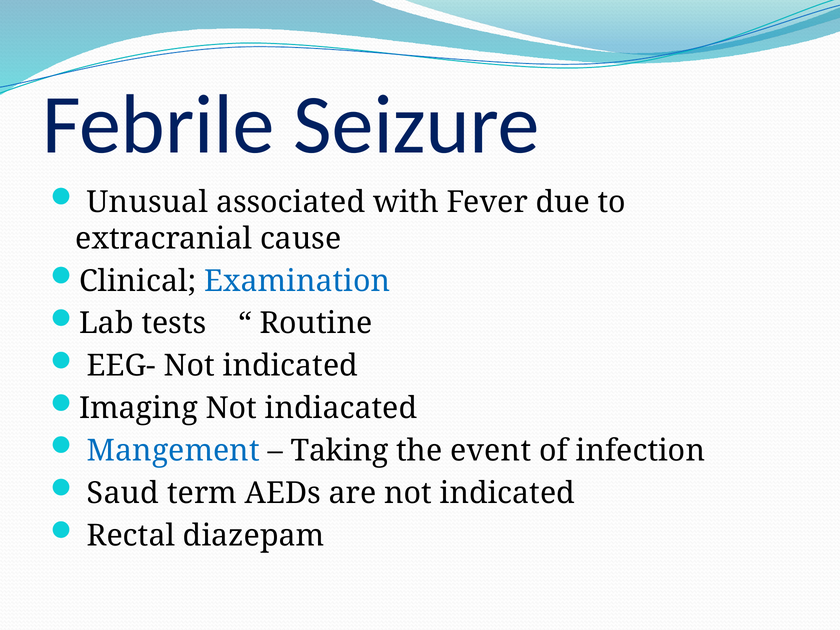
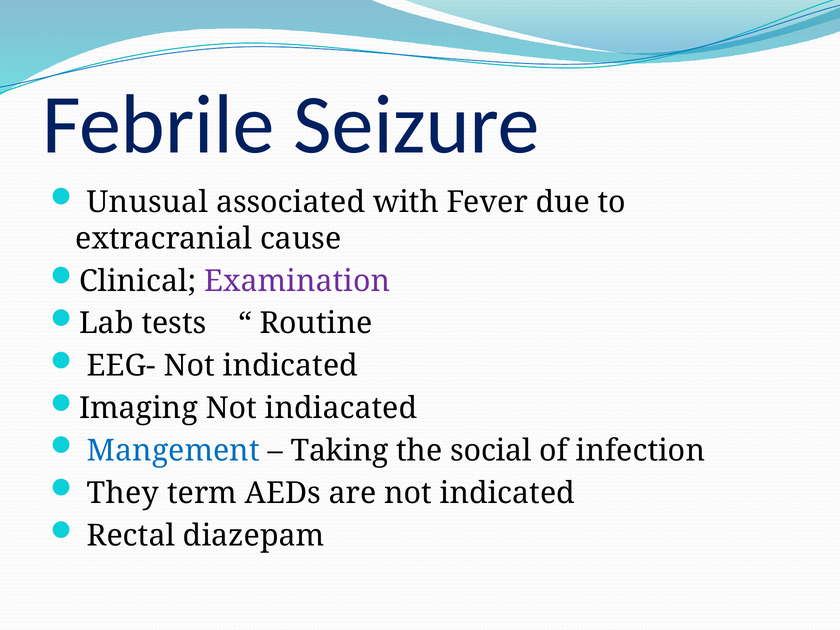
Examination colour: blue -> purple
event: event -> social
Saud: Saud -> They
